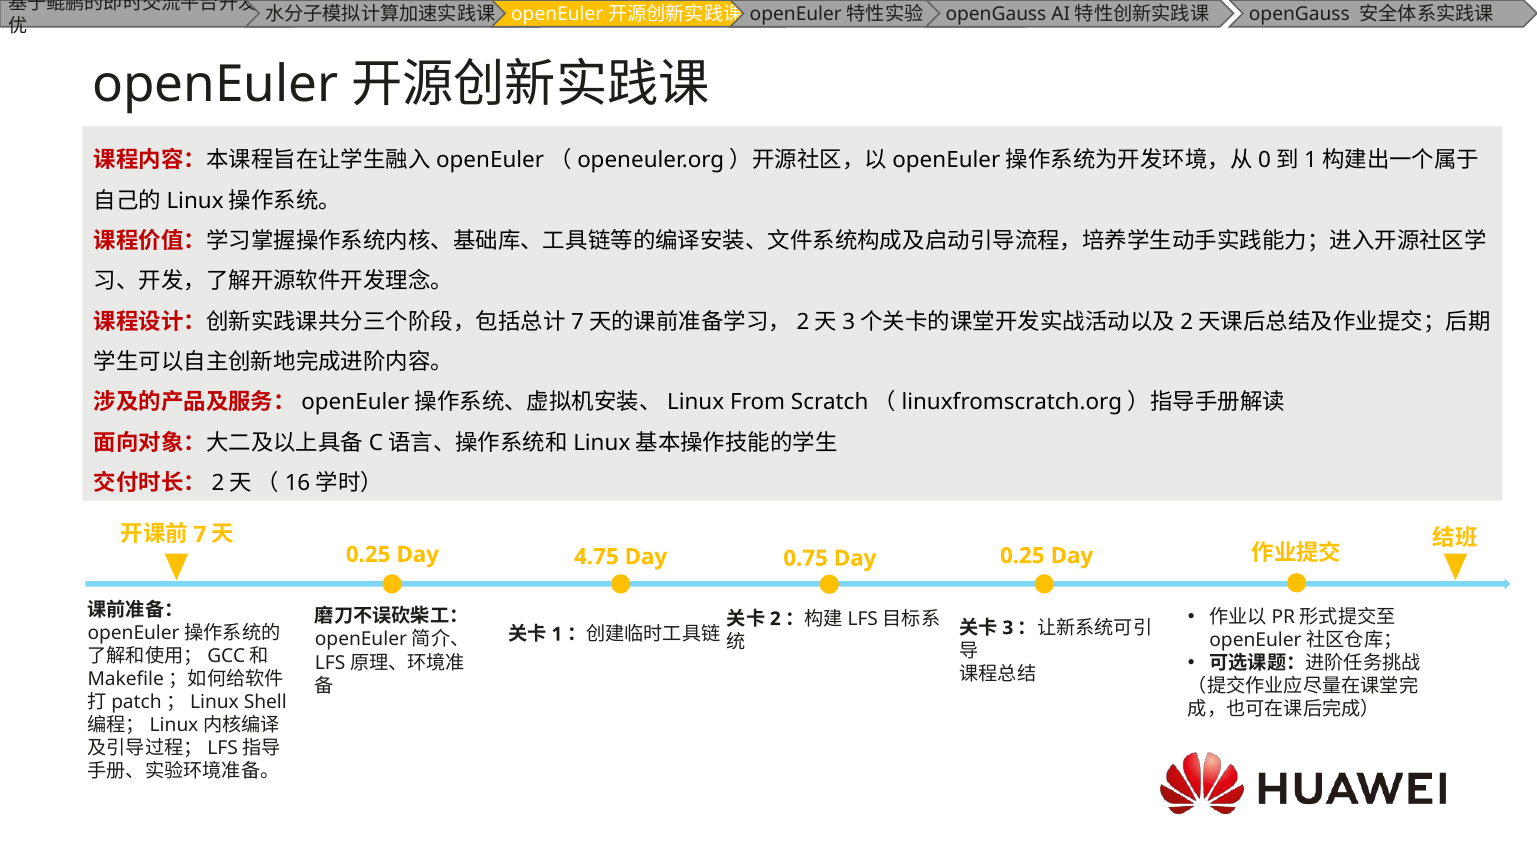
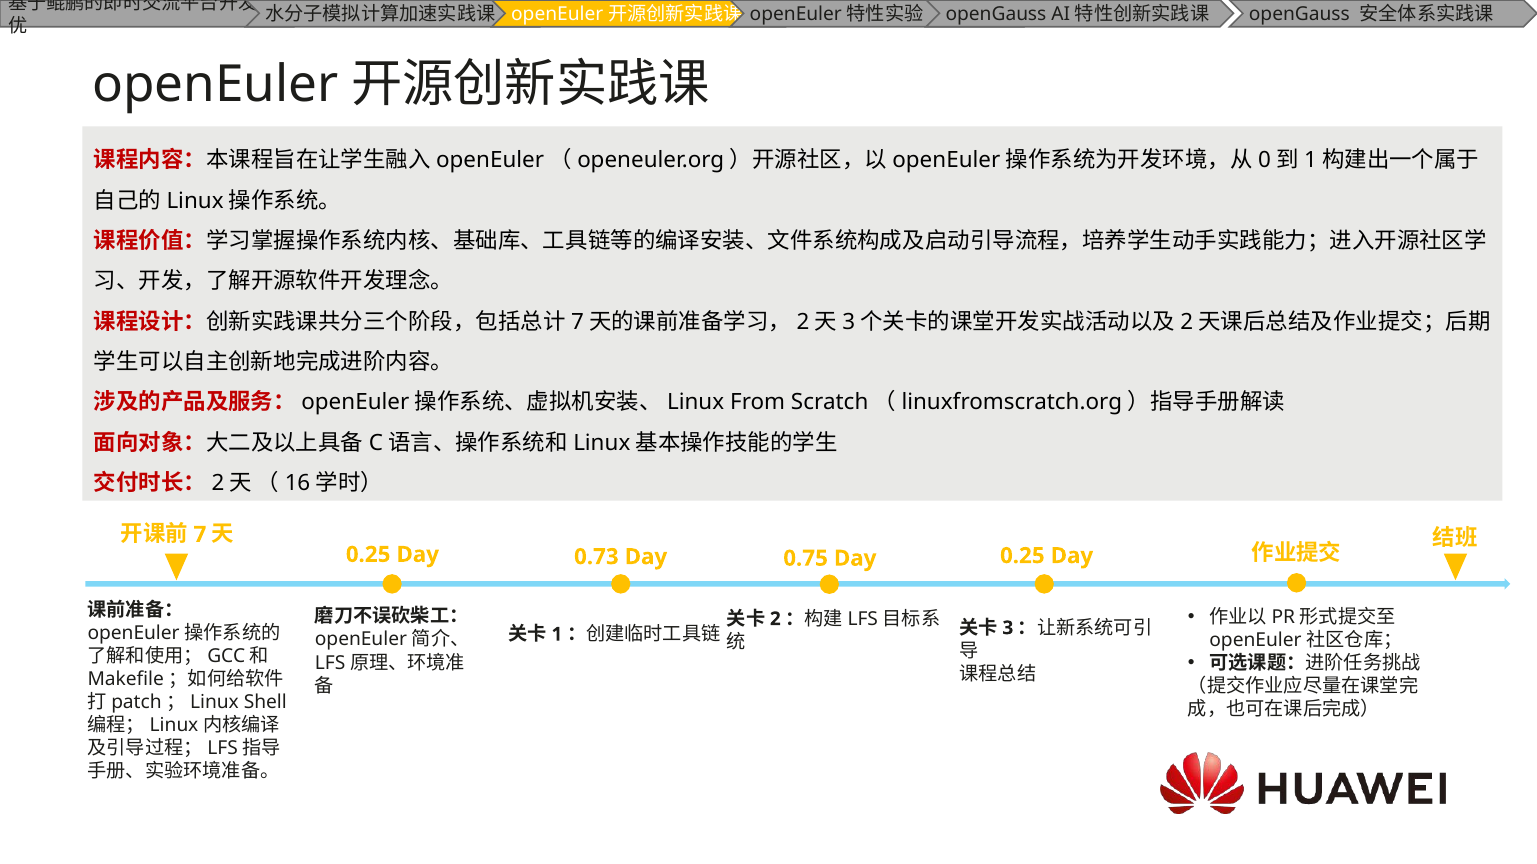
4.75: 4.75 -> 0.73
